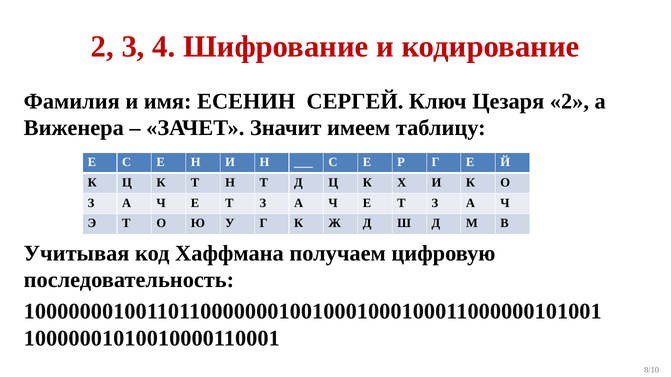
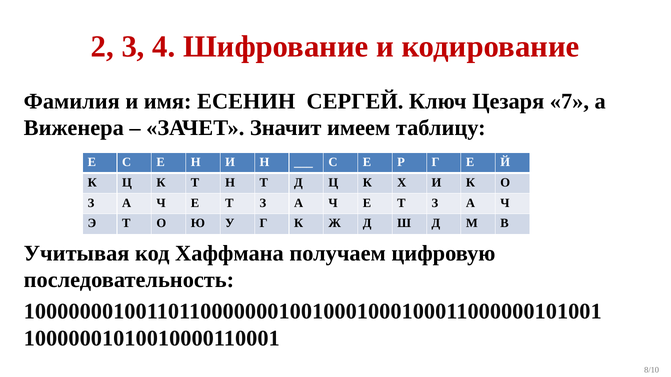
Цезаря 2: 2 -> 7
